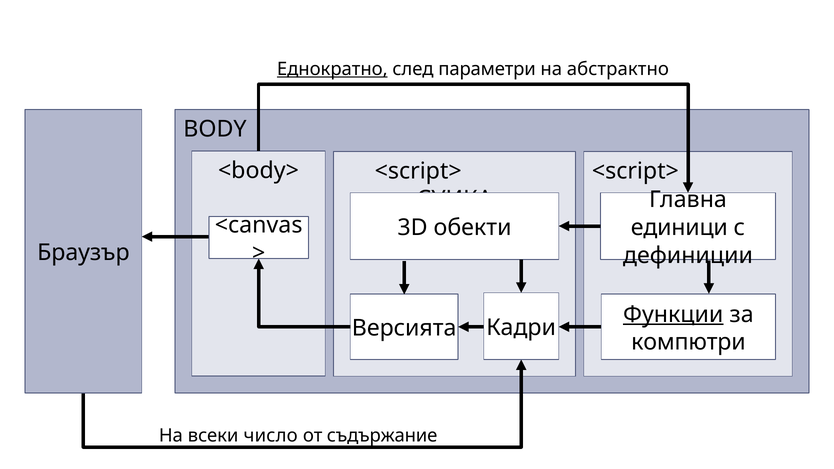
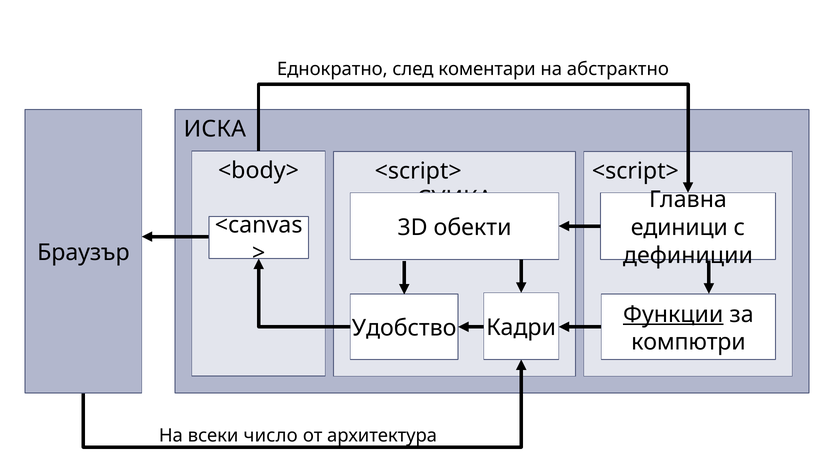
Еднократно underline: present -> none
параметри: параметри -> коментари
BODY: BODY -> ИСКА
Версията: Версията -> Удобство
съдържание: съдържание -> архитектура
